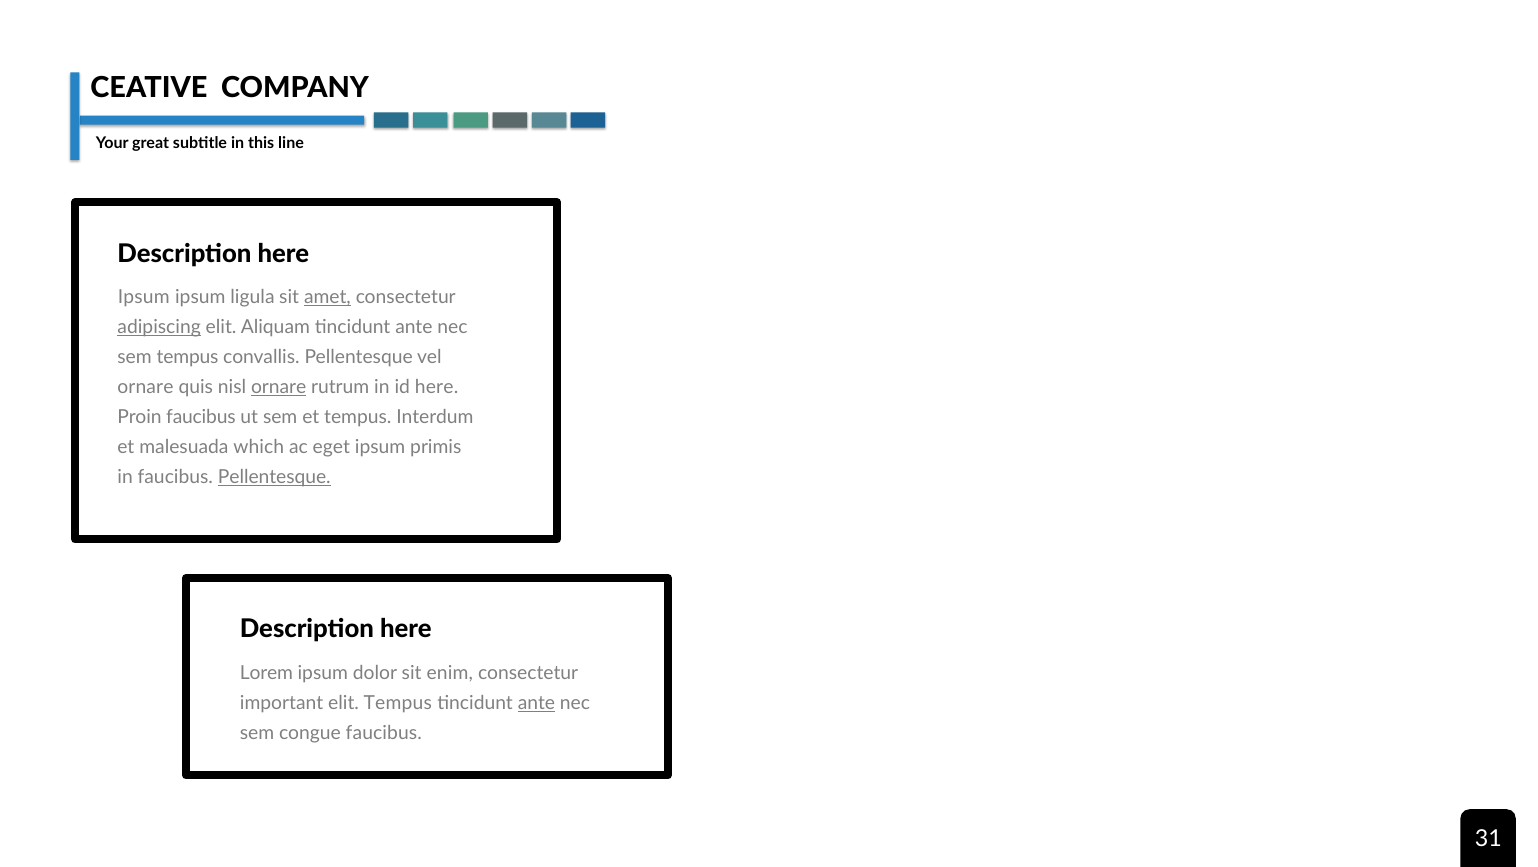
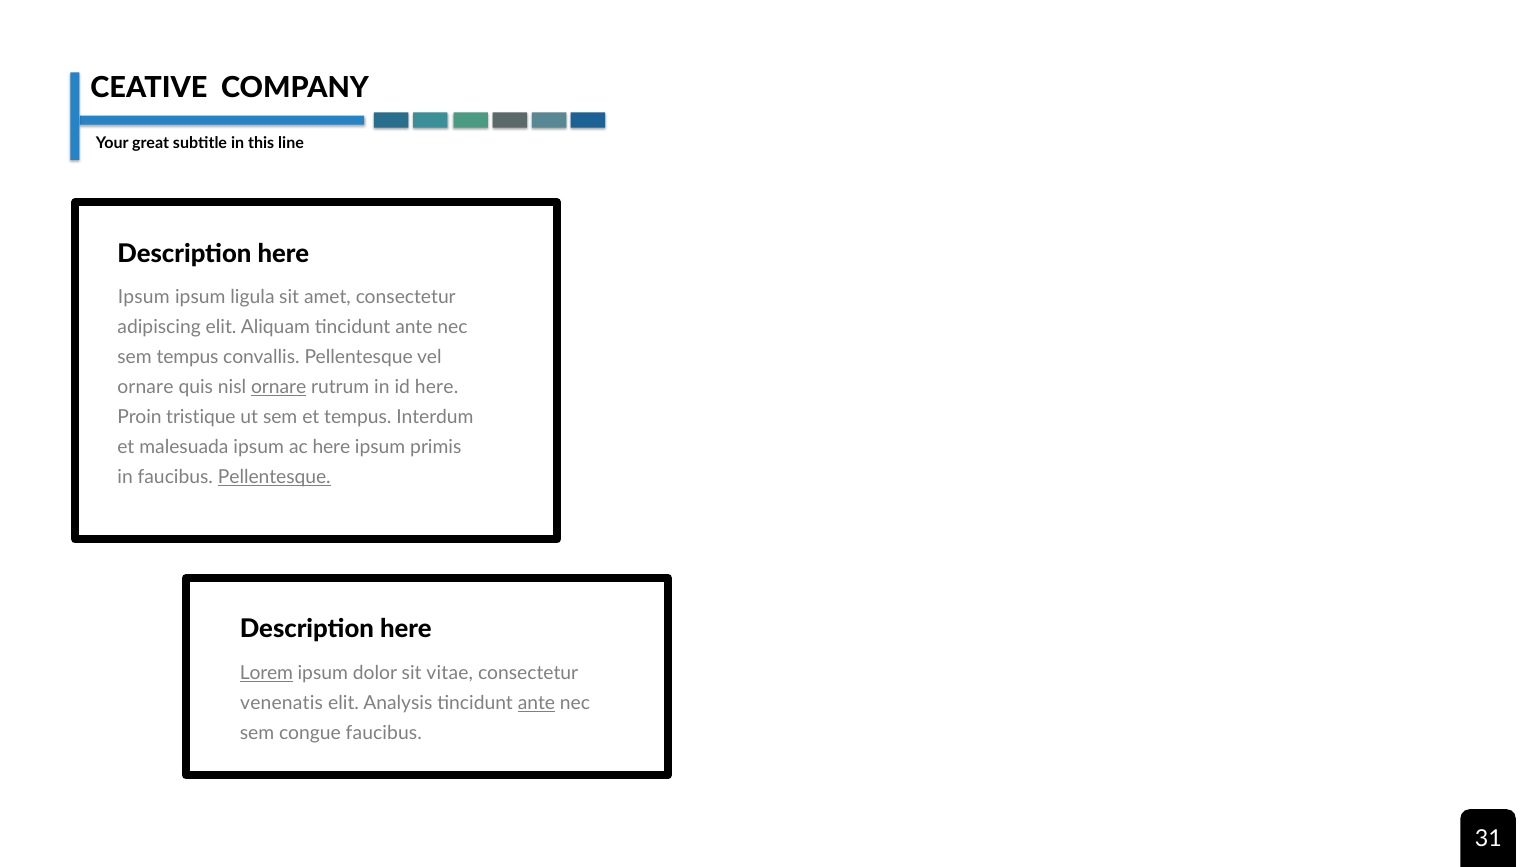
amet underline: present -> none
adipiscing underline: present -> none
Proin faucibus: faucibus -> tristique
malesuada which: which -> ipsum
ac eget: eget -> here
Lorem underline: none -> present
enim: enim -> vitae
important: important -> venenatis
elit Tempus: Tempus -> Analysis
